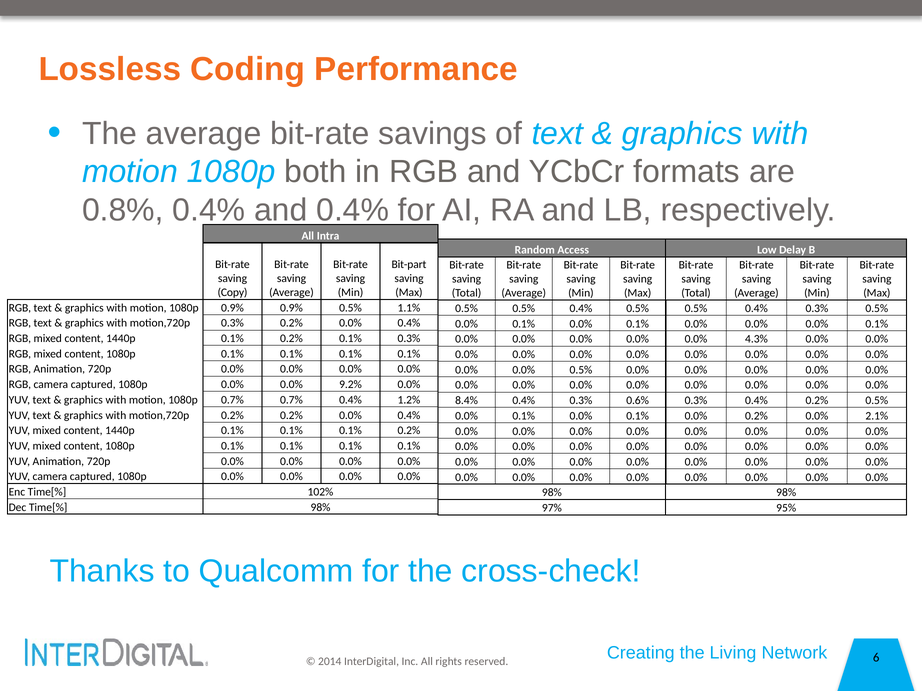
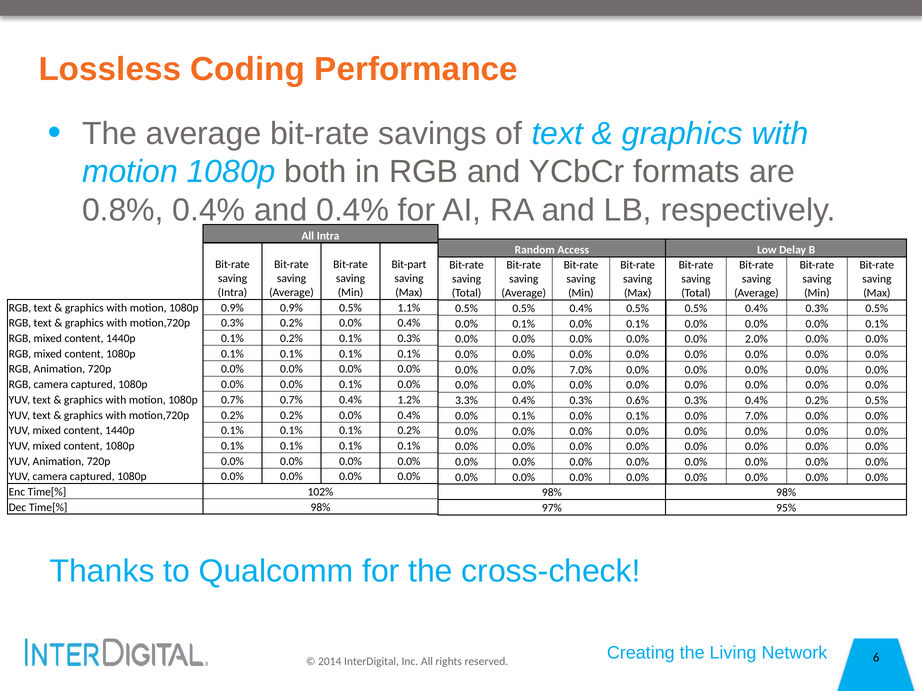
Copy at (233, 293): Copy -> Intra
4.3%: 4.3% -> 2.0%
0.0% 0.0% 0.5%: 0.5% -> 7.0%
1080p 0.0% 0.0% 9.2%: 9.2% -> 0.1%
8.4%: 8.4% -> 3.3%
0.2% at (756, 416): 0.2% -> 7.0%
2.1% at (877, 416): 2.1% -> 0.0%
